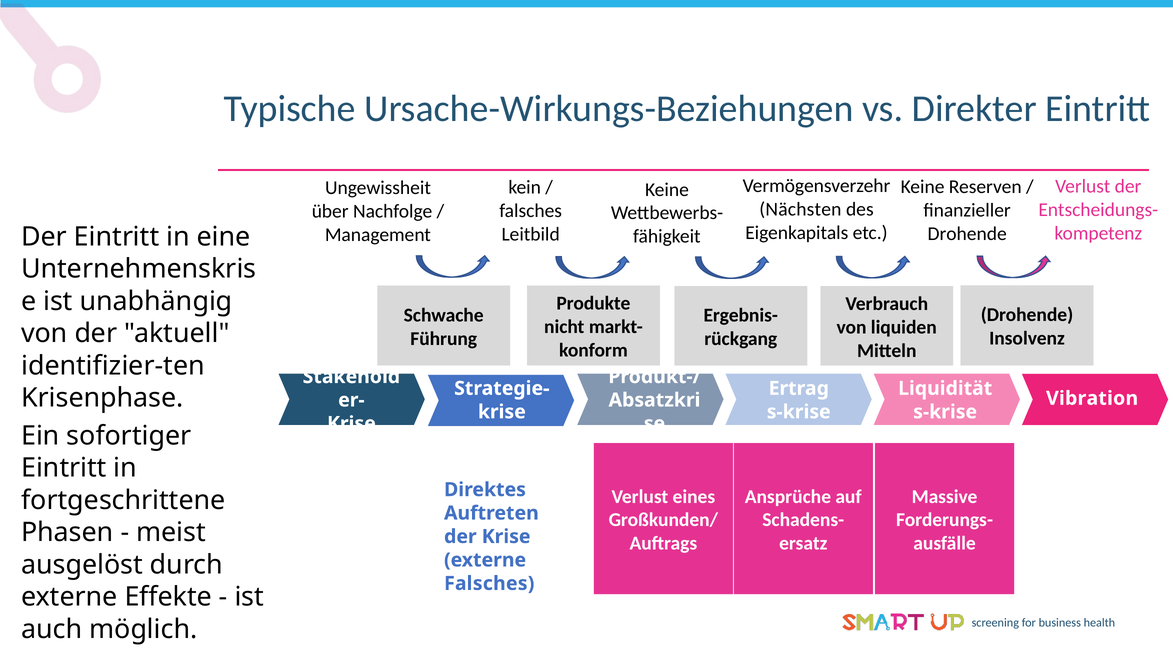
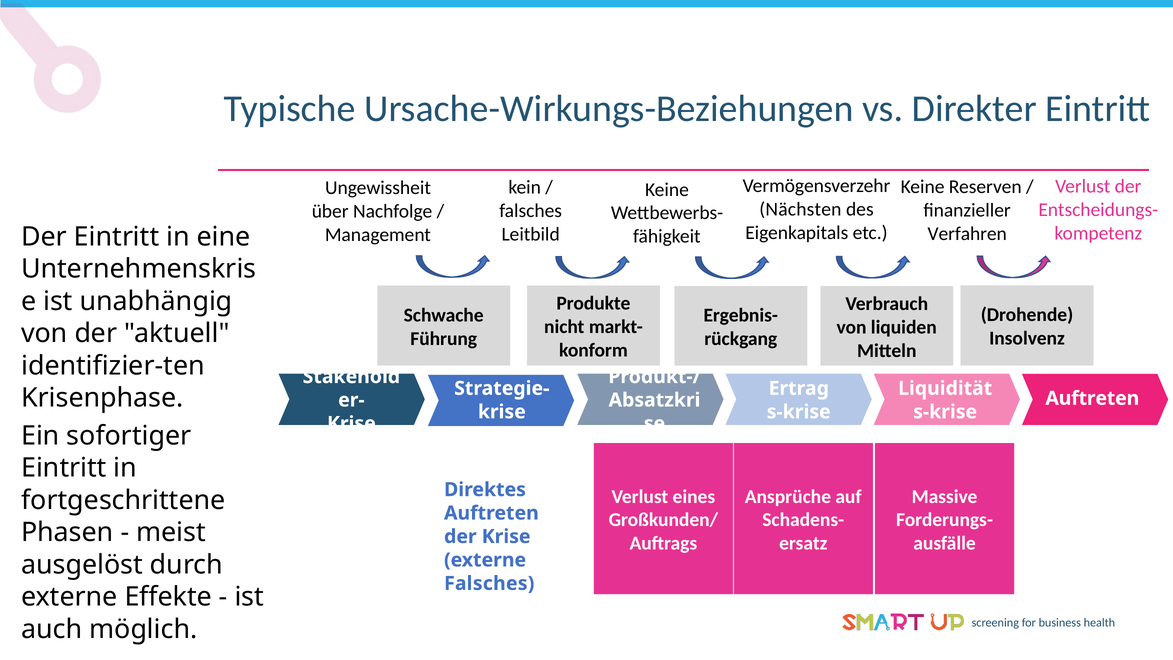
Drohende at (967, 234): Drohende -> Verfahren
Vibration at (1092, 398): Vibration -> Auftreten
